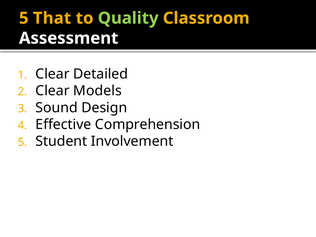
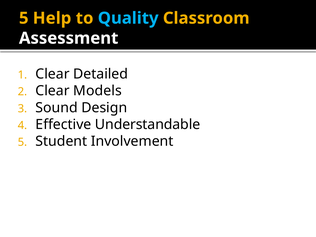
That: That -> Help
Quality colour: light green -> light blue
Comprehension: Comprehension -> Understandable
